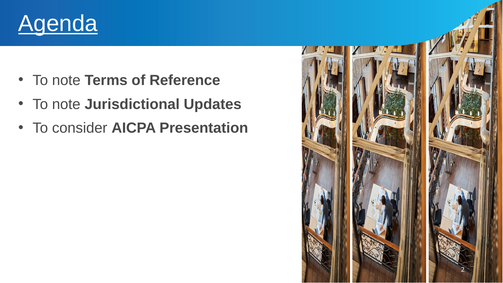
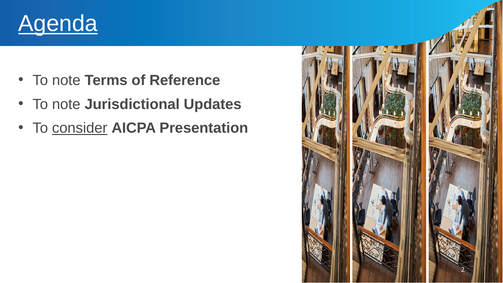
consider underline: none -> present
